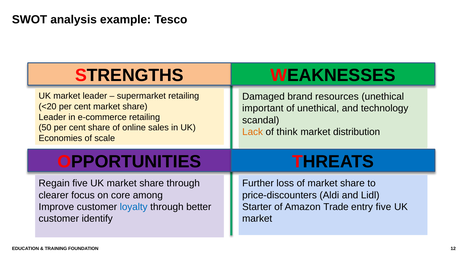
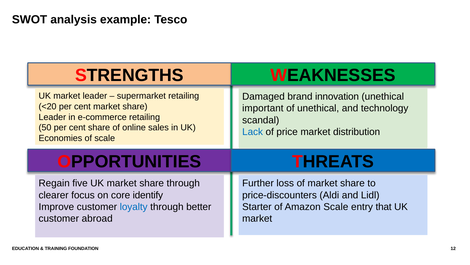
resources: resources -> innovation
Lack colour: orange -> blue
think: think -> price
among: among -> identify
Amazon Trade: Trade -> Scale
entry five: five -> that
identify: identify -> abroad
